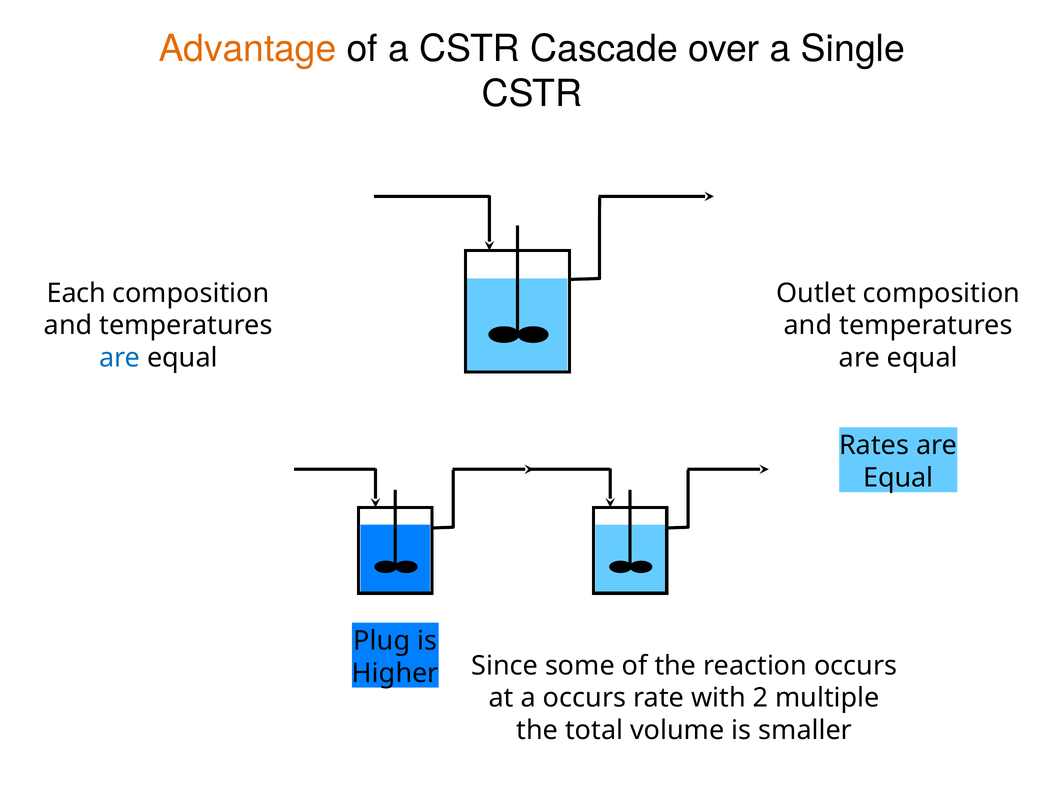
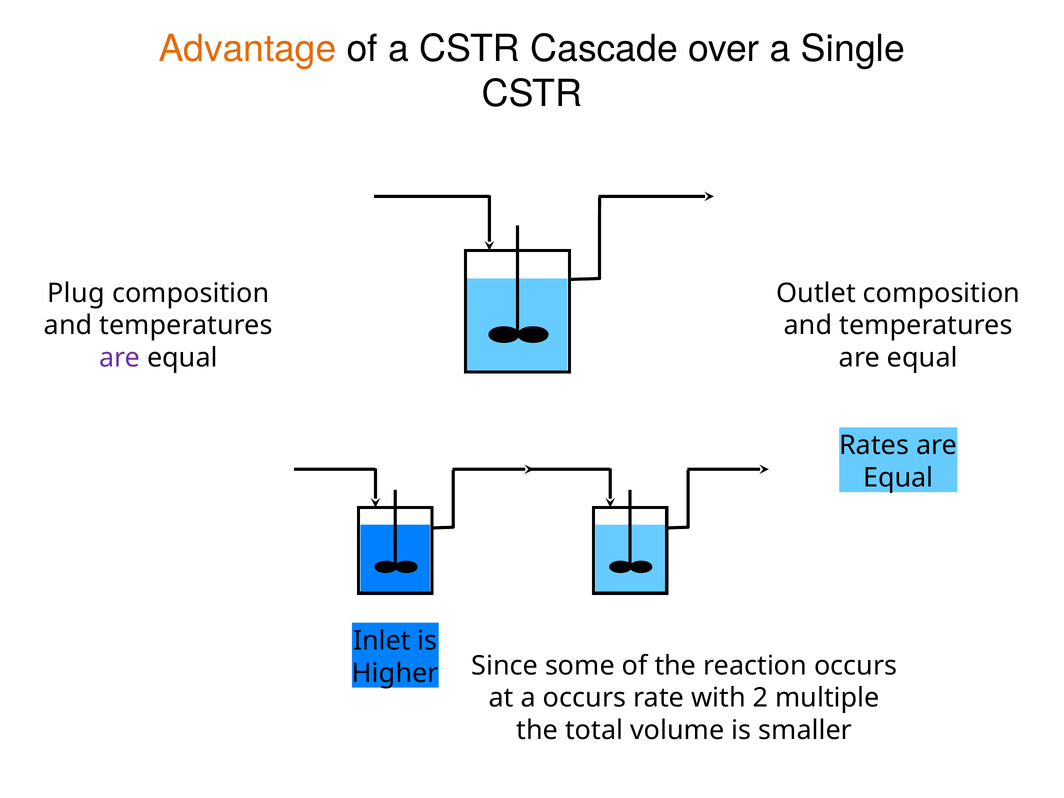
Each: Each -> Plug
are at (120, 358) colour: blue -> purple
Plug: Plug -> Inlet
